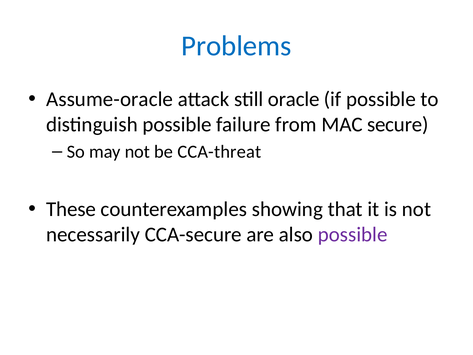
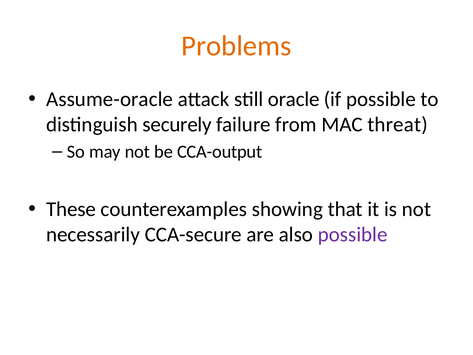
Problems colour: blue -> orange
distinguish possible: possible -> securely
secure: secure -> threat
CCA-threat: CCA-threat -> CCA-output
